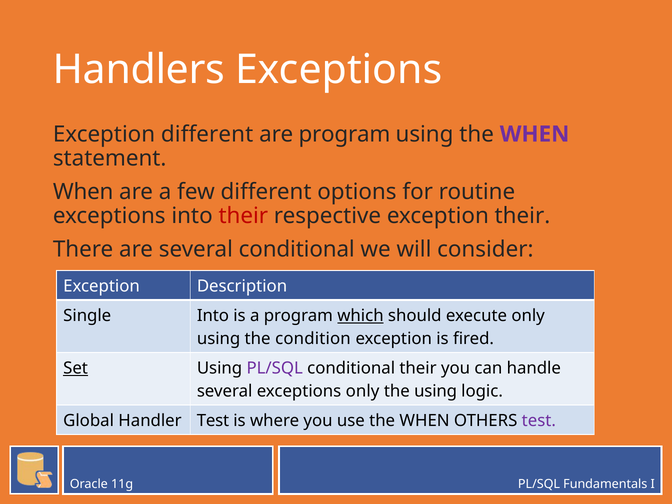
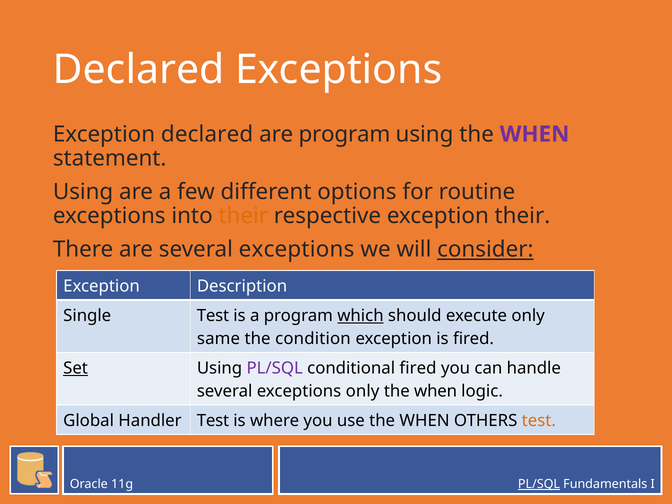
Handlers at (139, 70): Handlers -> Declared
Exception different: different -> declared
When at (83, 192): When -> Using
their at (243, 216) colour: red -> orange
are several conditional: conditional -> exceptions
consider underline: none -> present
Single Into: Into -> Test
using at (219, 339): using -> same
conditional their: their -> fired
using at (436, 391): using -> when
test at (539, 421) colour: purple -> orange
PL/SQL at (539, 484) underline: none -> present
